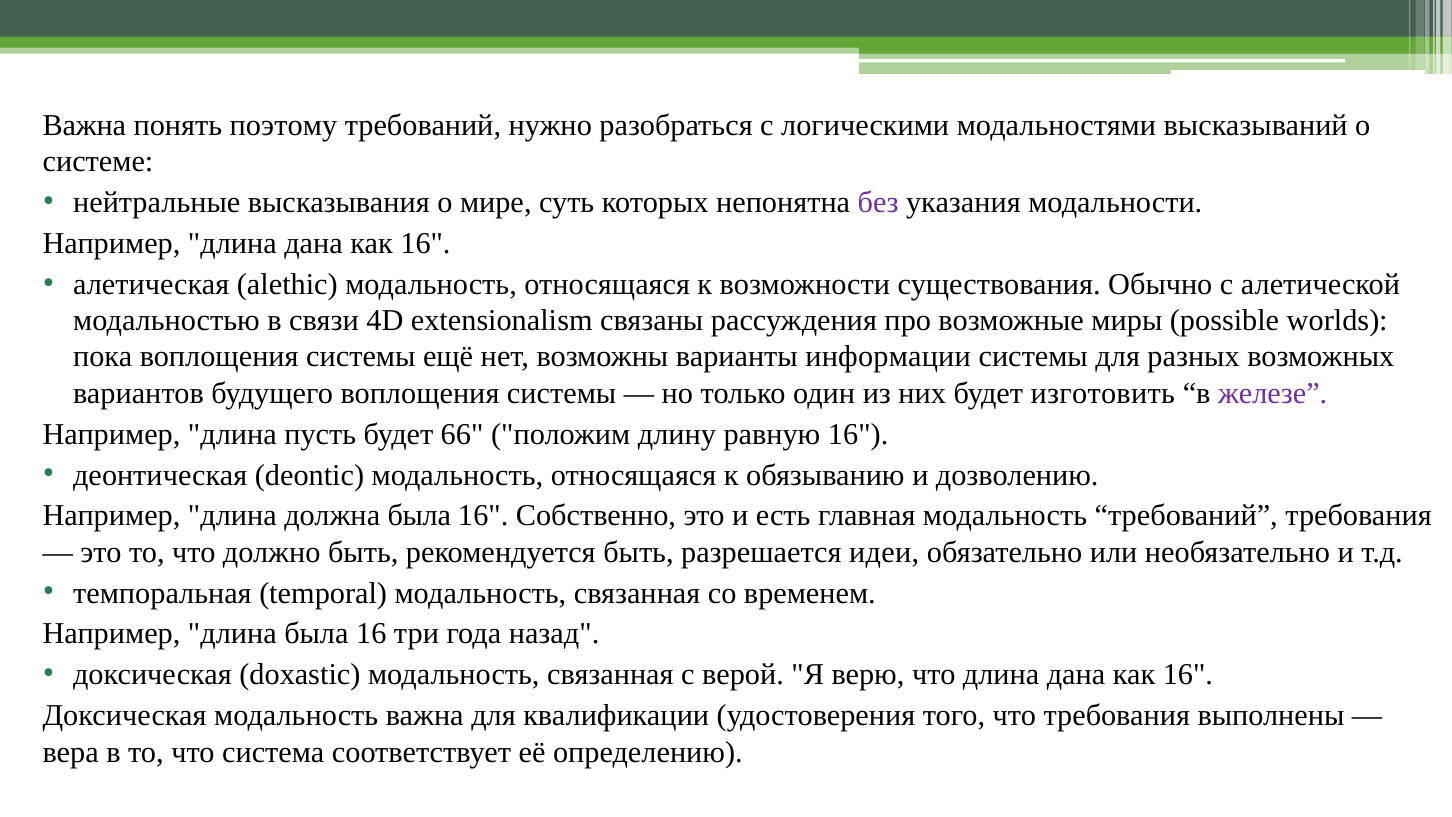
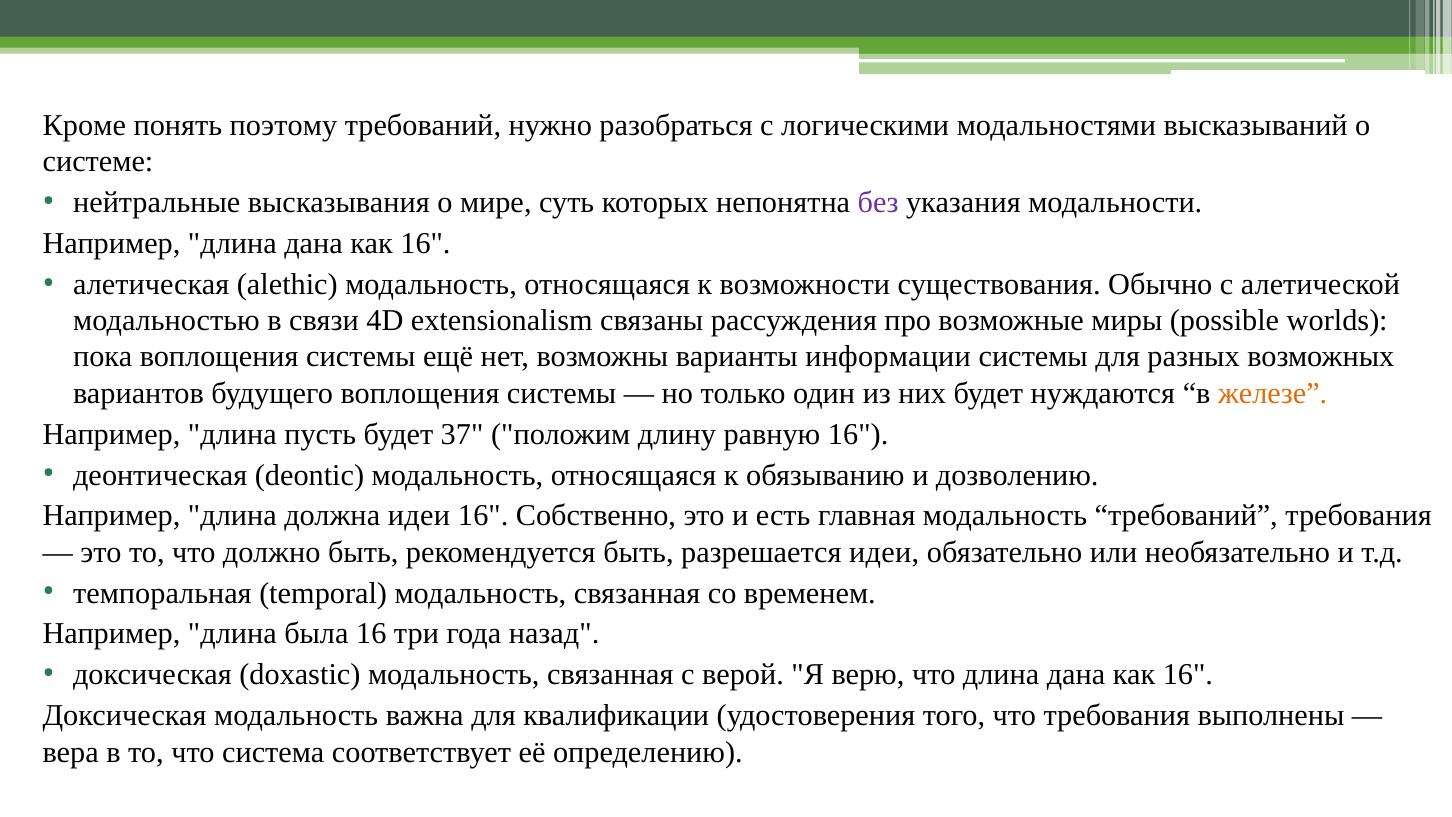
Важна at (84, 125): Важна -> Кроме
изготовить: изготовить -> нуждаются
железе colour: purple -> orange
66: 66 -> 37
должна была: была -> идеи
